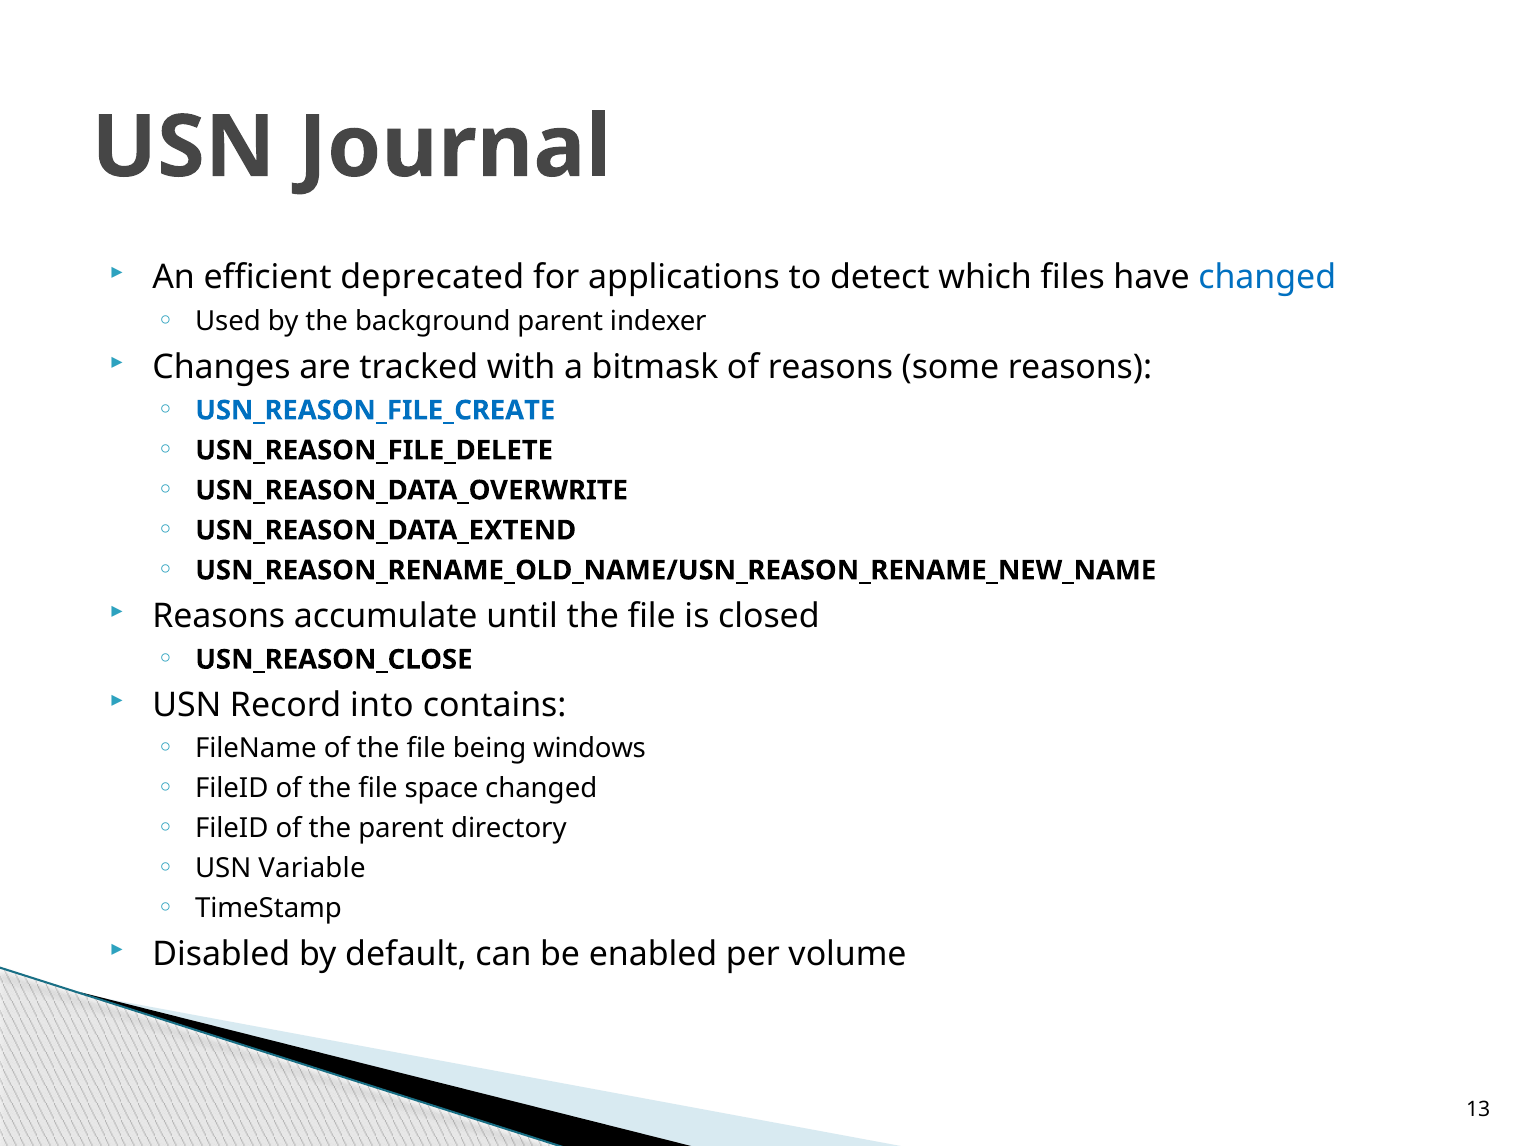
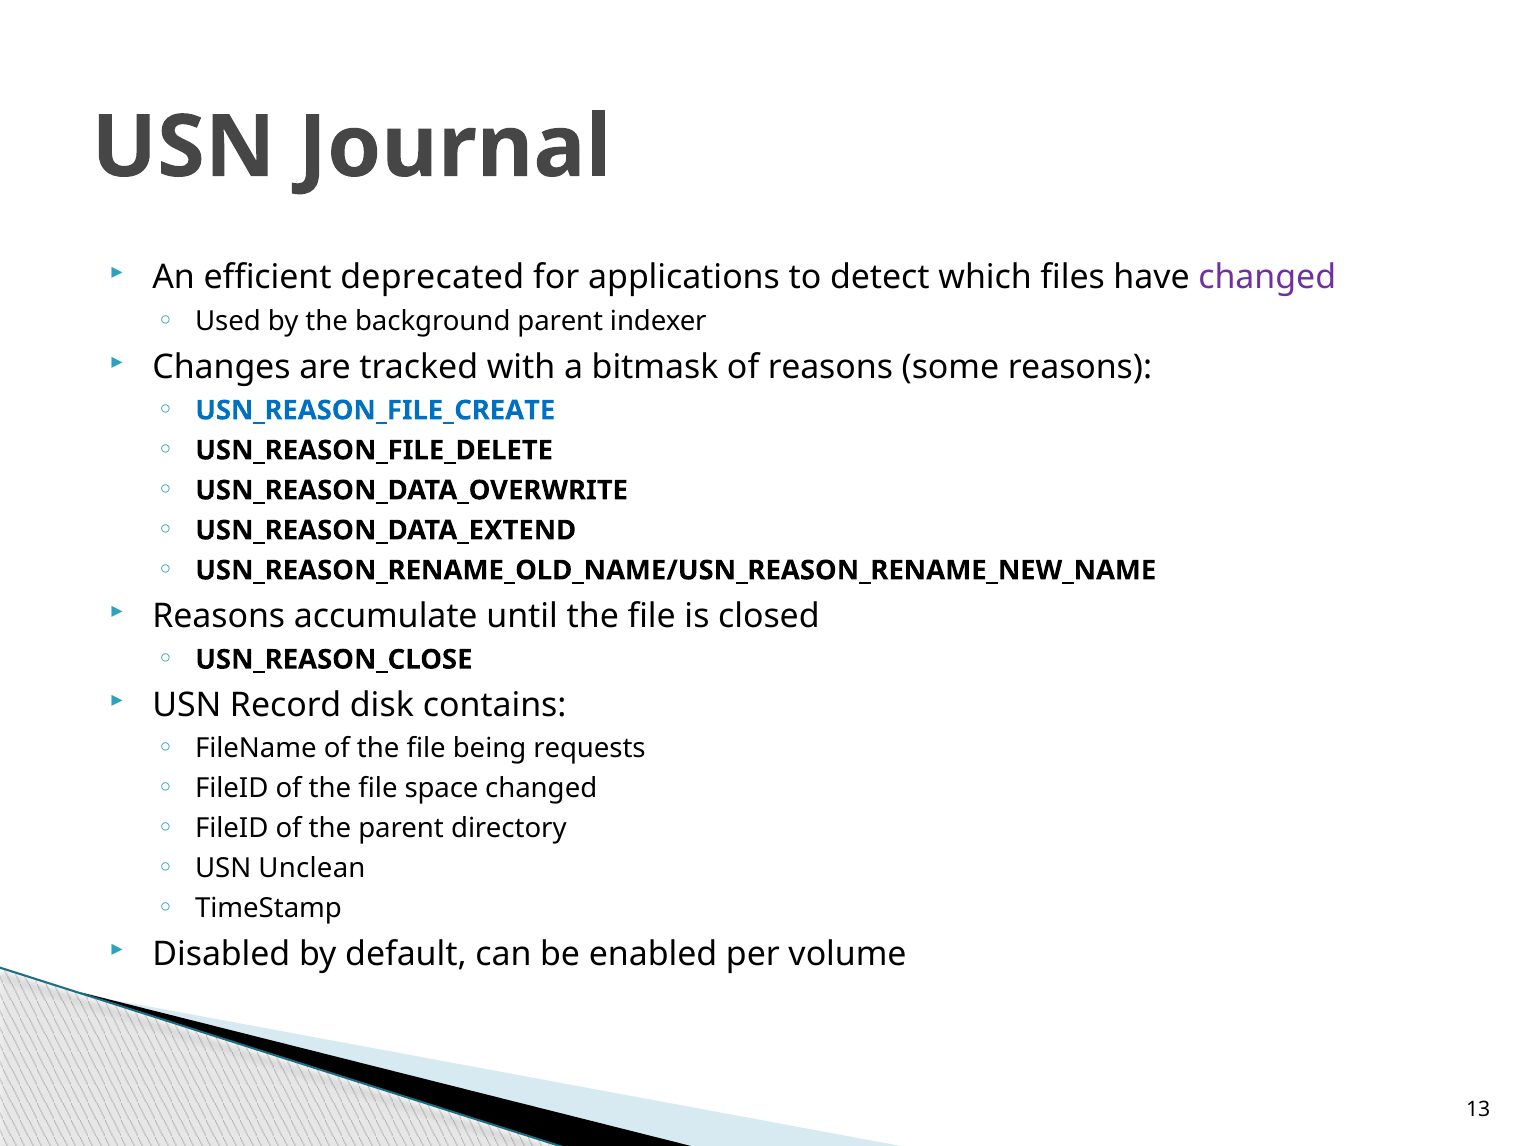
changed at (1267, 278) colour: blue -> purple
into: into -> disk
windows: windows -> requests
Variable: Variable -> Unclean
